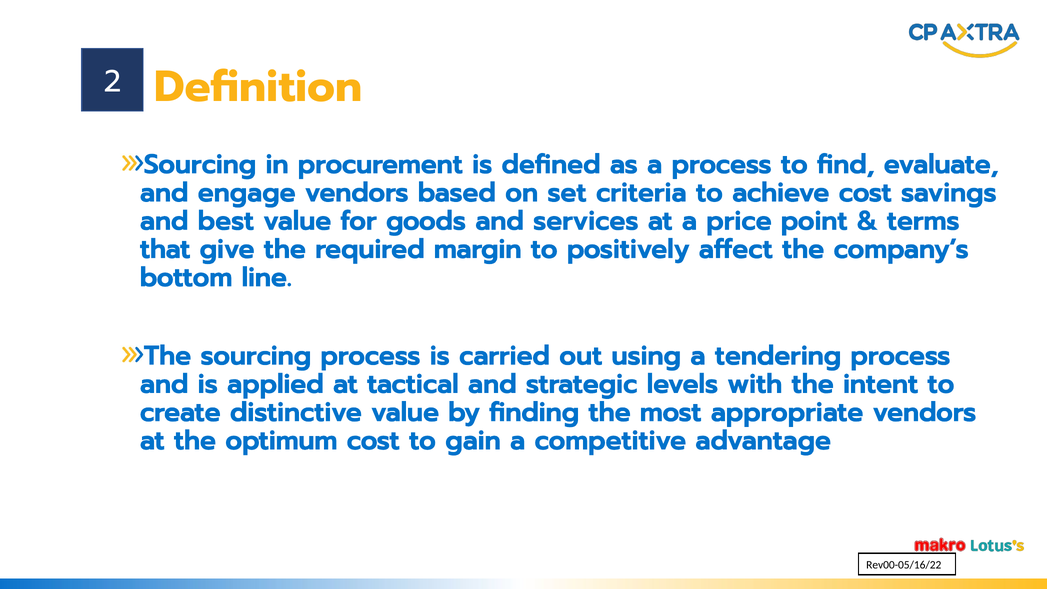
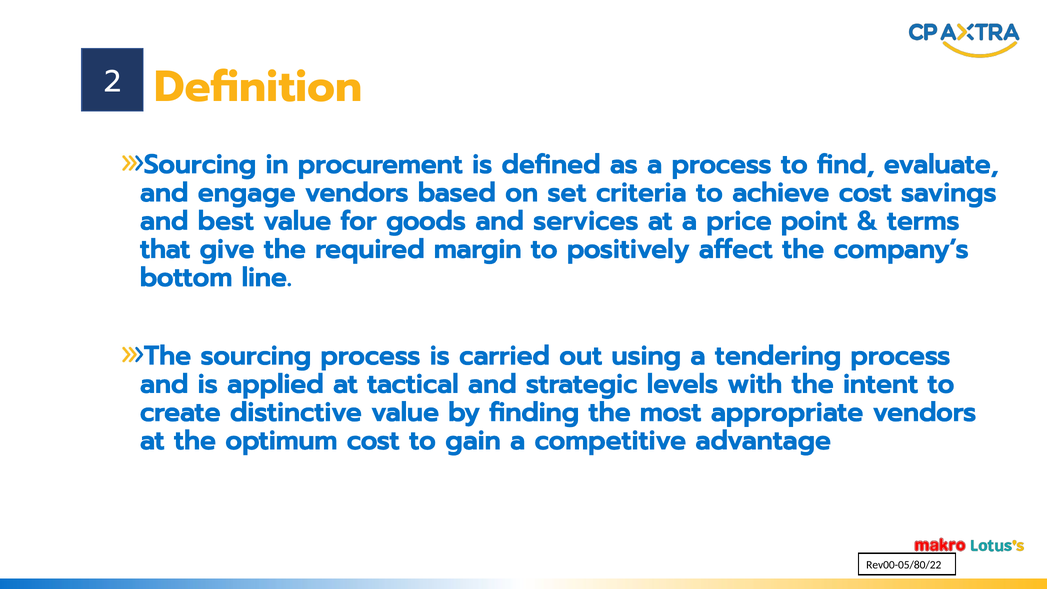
Rev00-05/16/22: Rev00-05/16/22 -> Rev00-05/80/22
